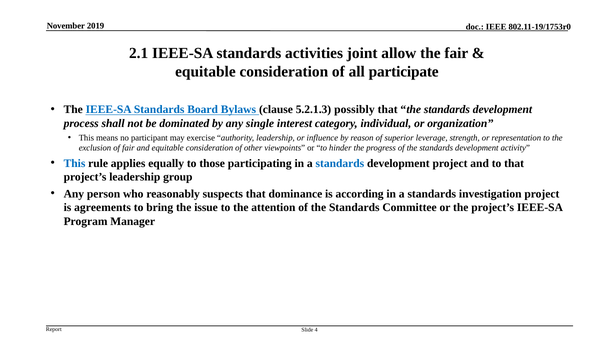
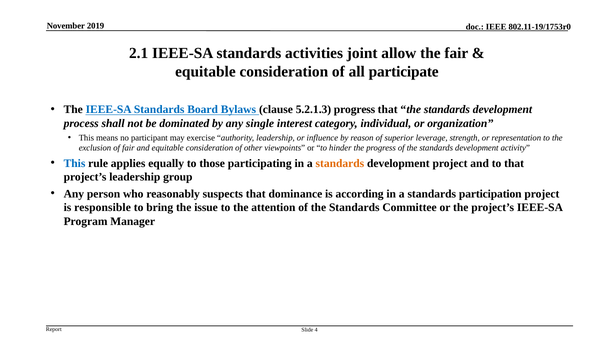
5.2.1.3 possibly: possibly -> progress
standards at (340, 163) colour: blue -> orange
investigation: investigation -> participation
agreements: agreements -> responsible
